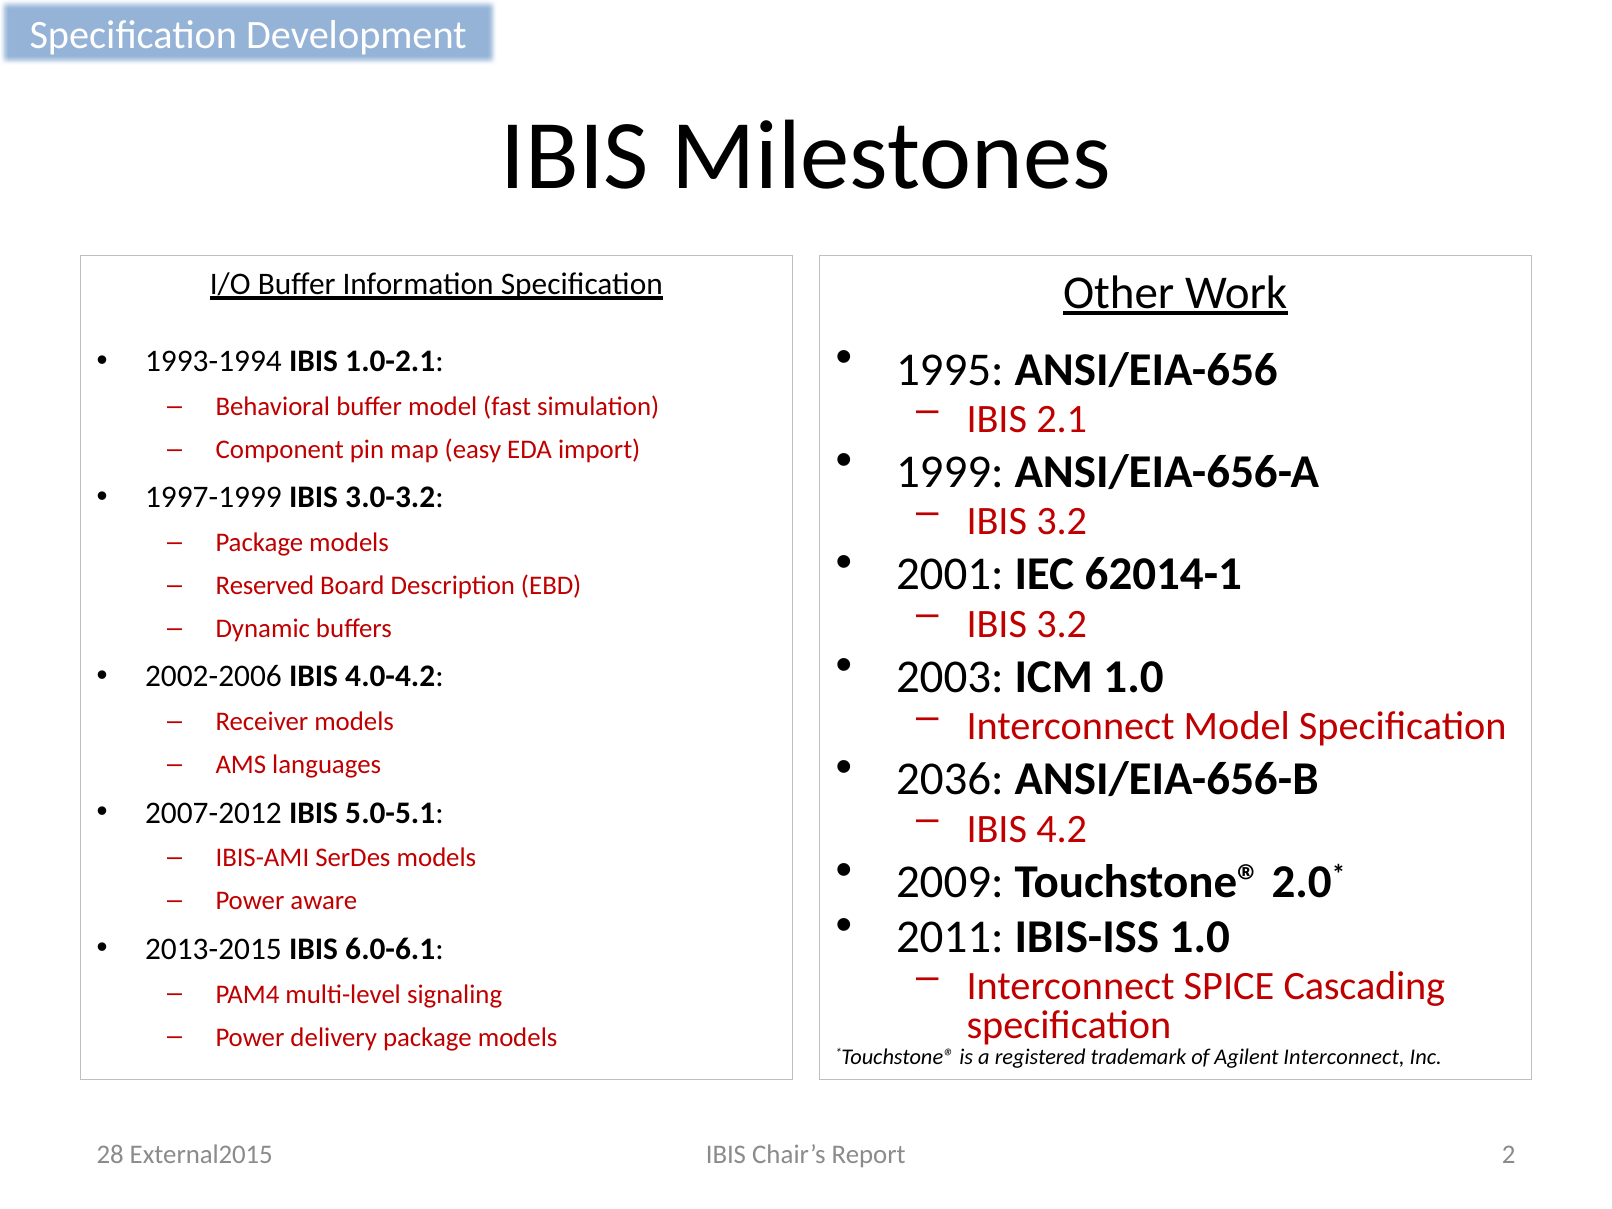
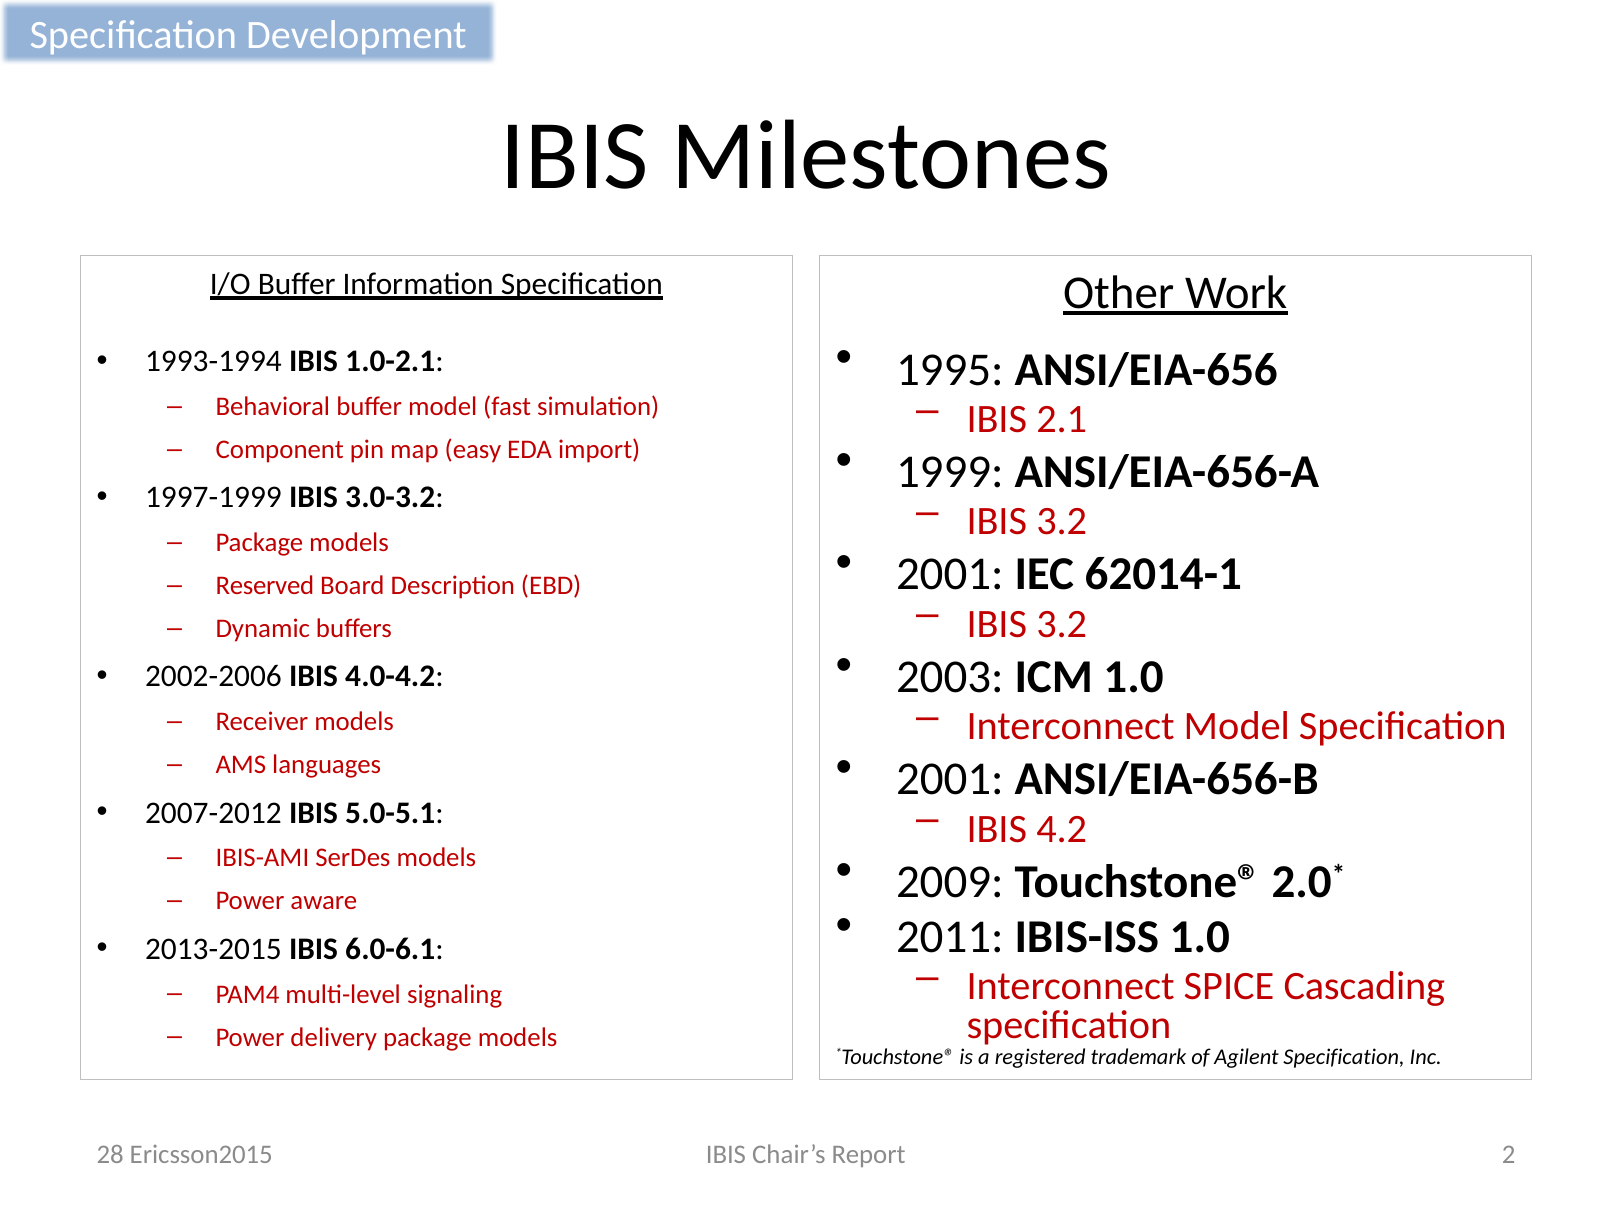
2036 at (950, 779): 2036 -> 2001
Agilent Interconnect: Interconnect -> Specification
External2015: External2015 -> Ericsson2015
